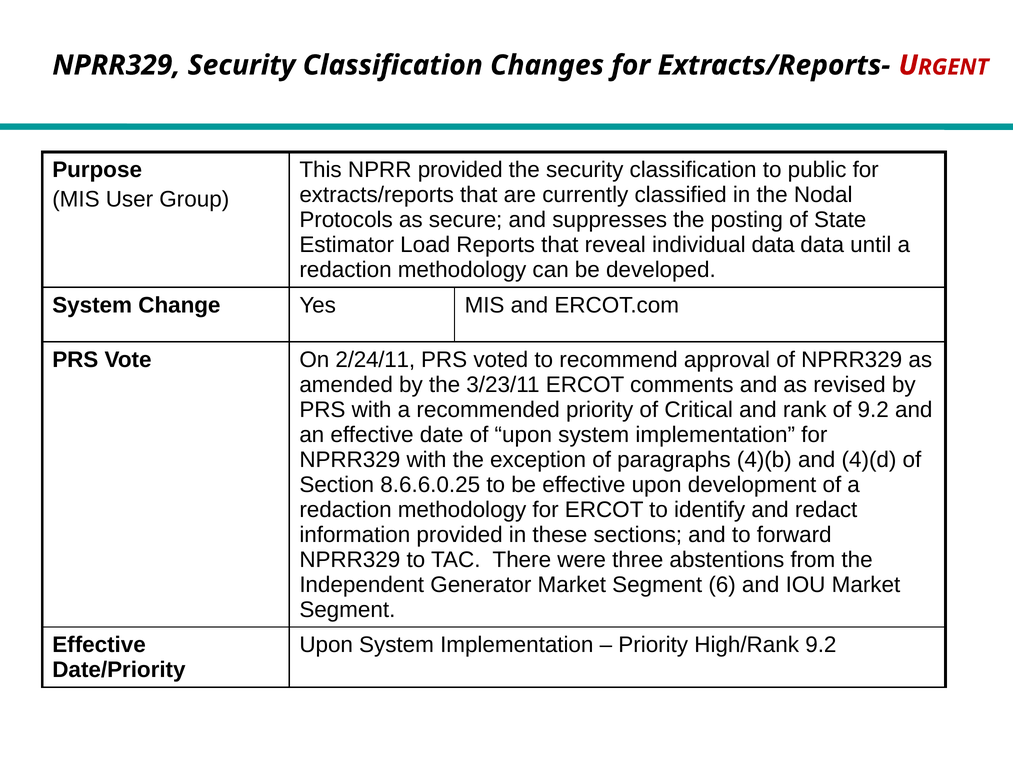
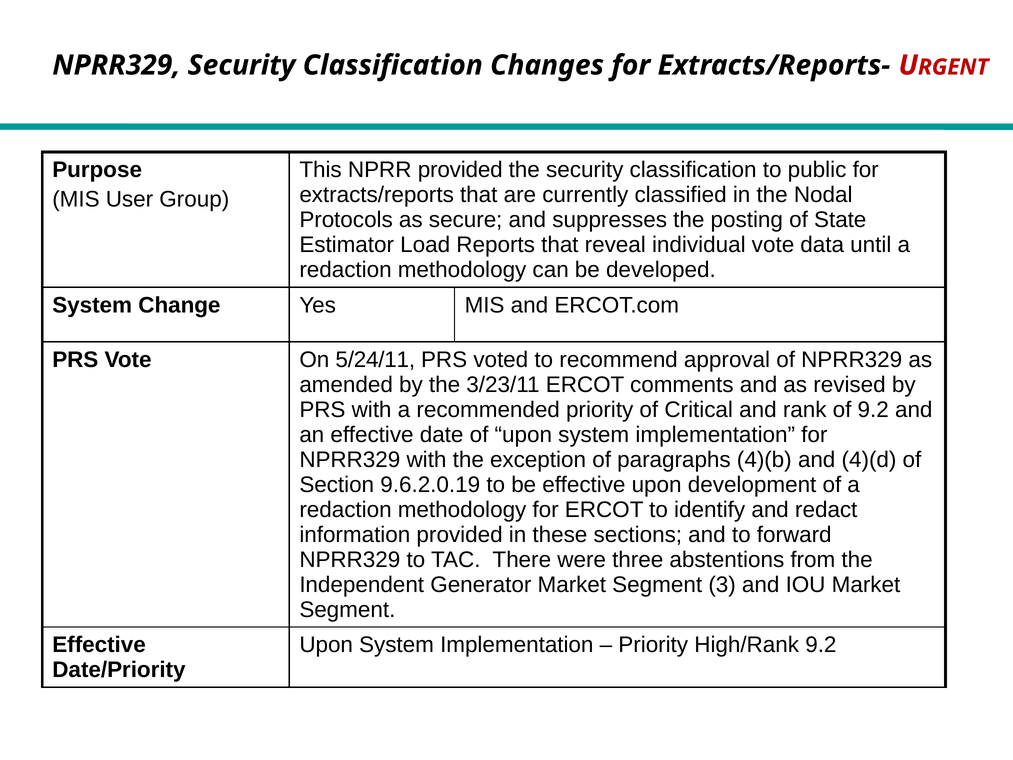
individual data: data -> vote
2/24/11: 2/24/11 -> 5/24/11
8.6.6.0.25: 8.6.6.0.25 -> 9.6.2.0.19
6: 6 -> 3
